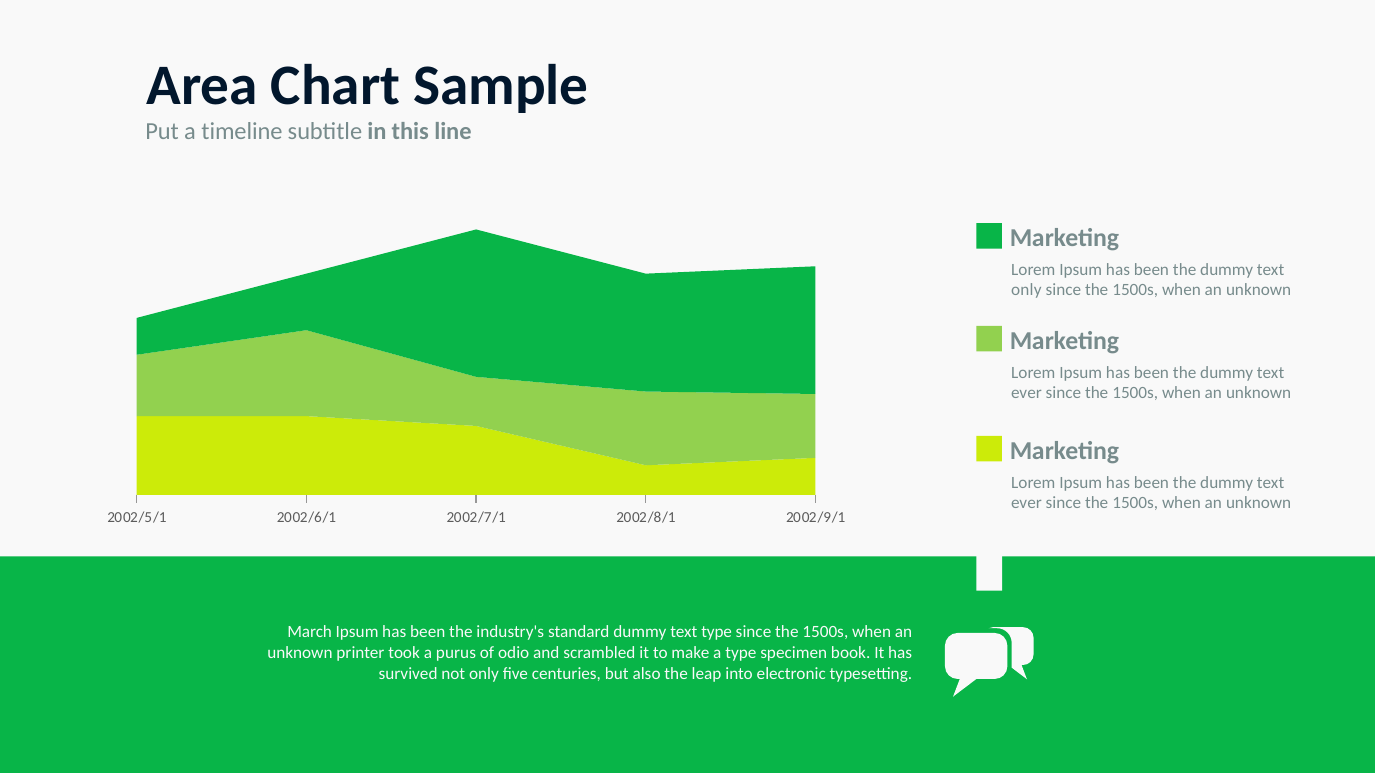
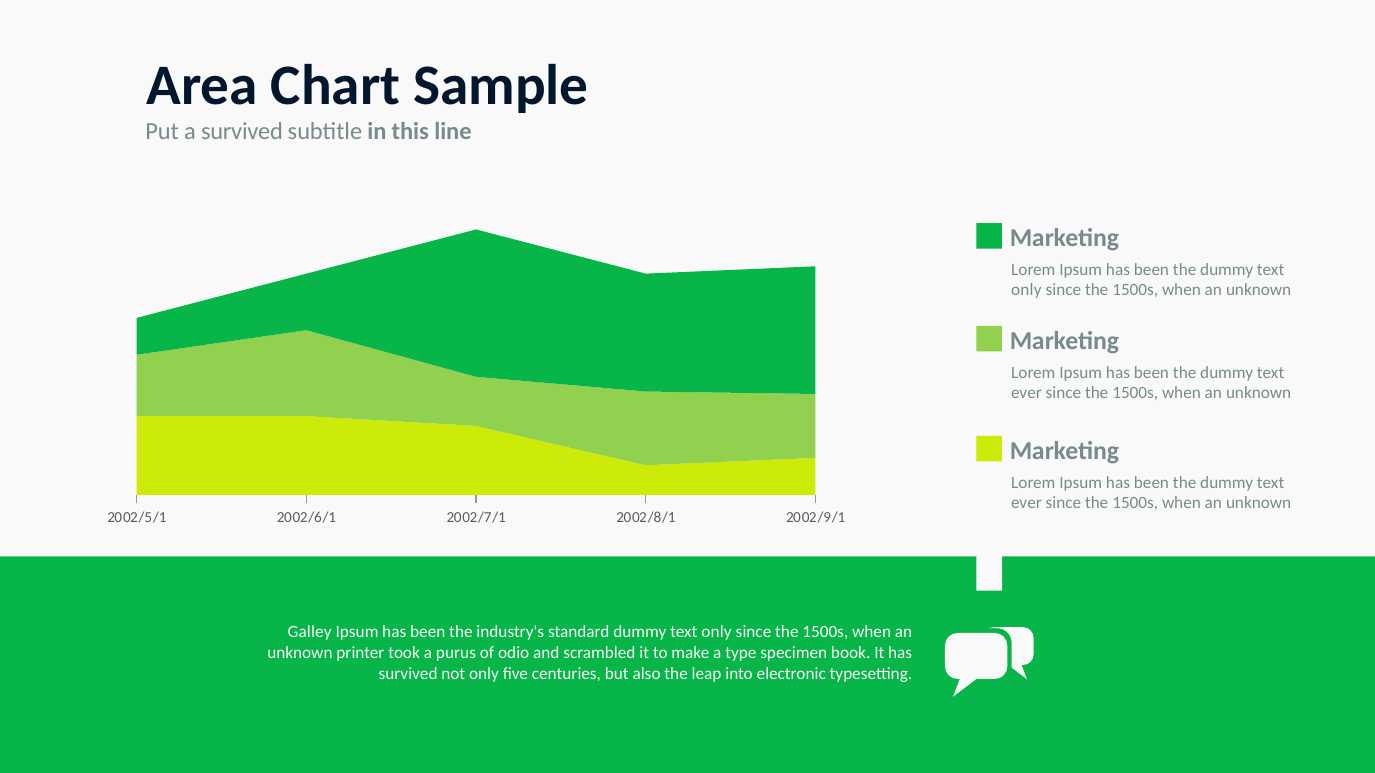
a timeline: timeline -> survived
March: March -> Galley
standard dummy text type: type -> only
